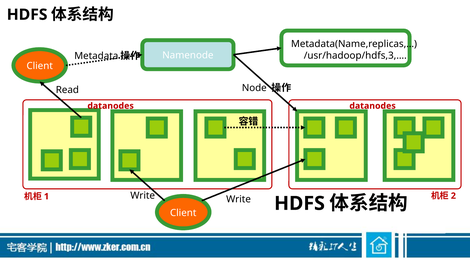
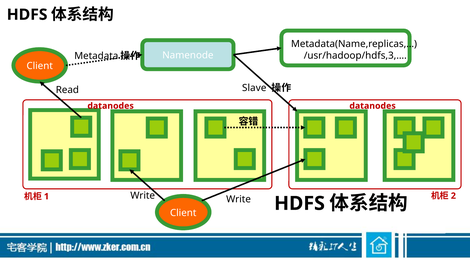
Node: Node -> Slave
